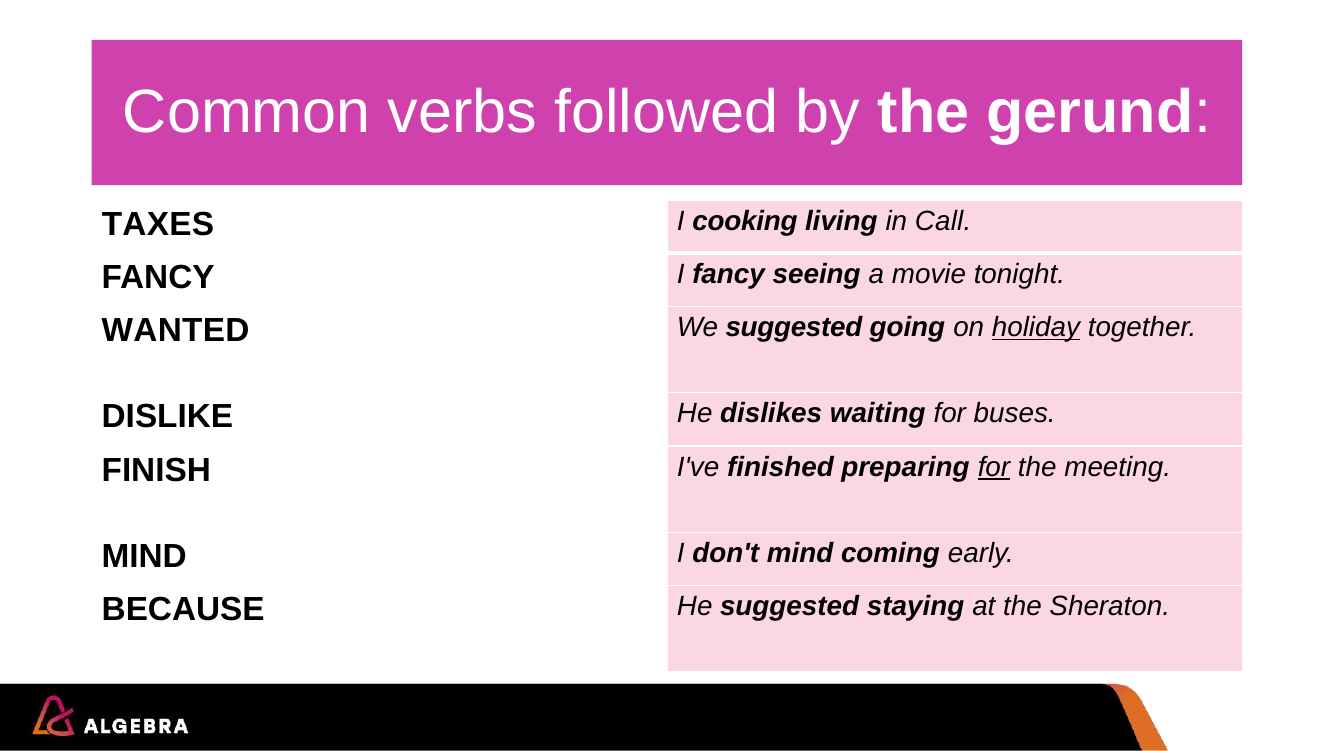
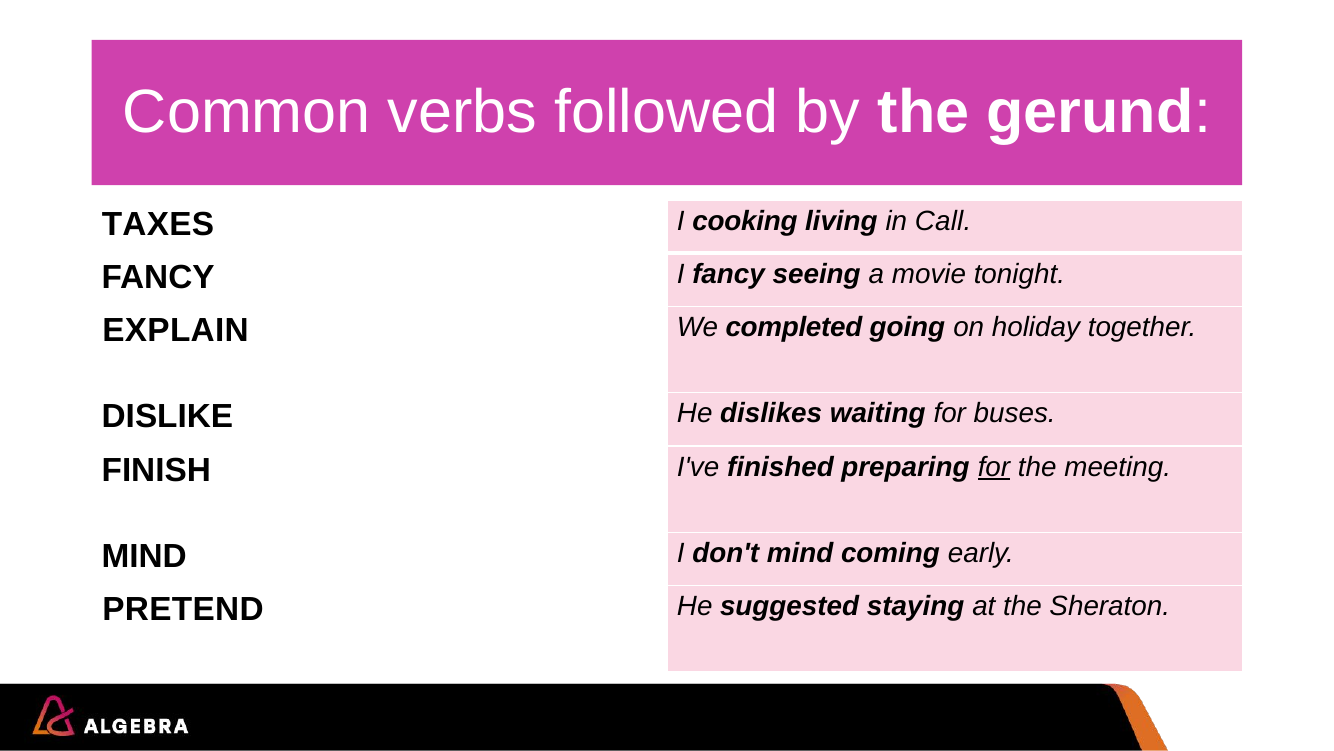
WANTED: WANTED -> EXPLAIN
We suggested: suggested -> completed
holiday underline: present -> none
BECAUSE: BECAUSE -> PRETEND
